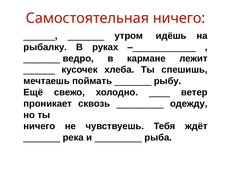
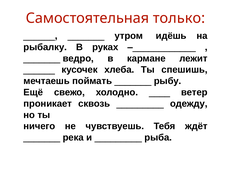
Самостоятельная ничего: ничего -> только
